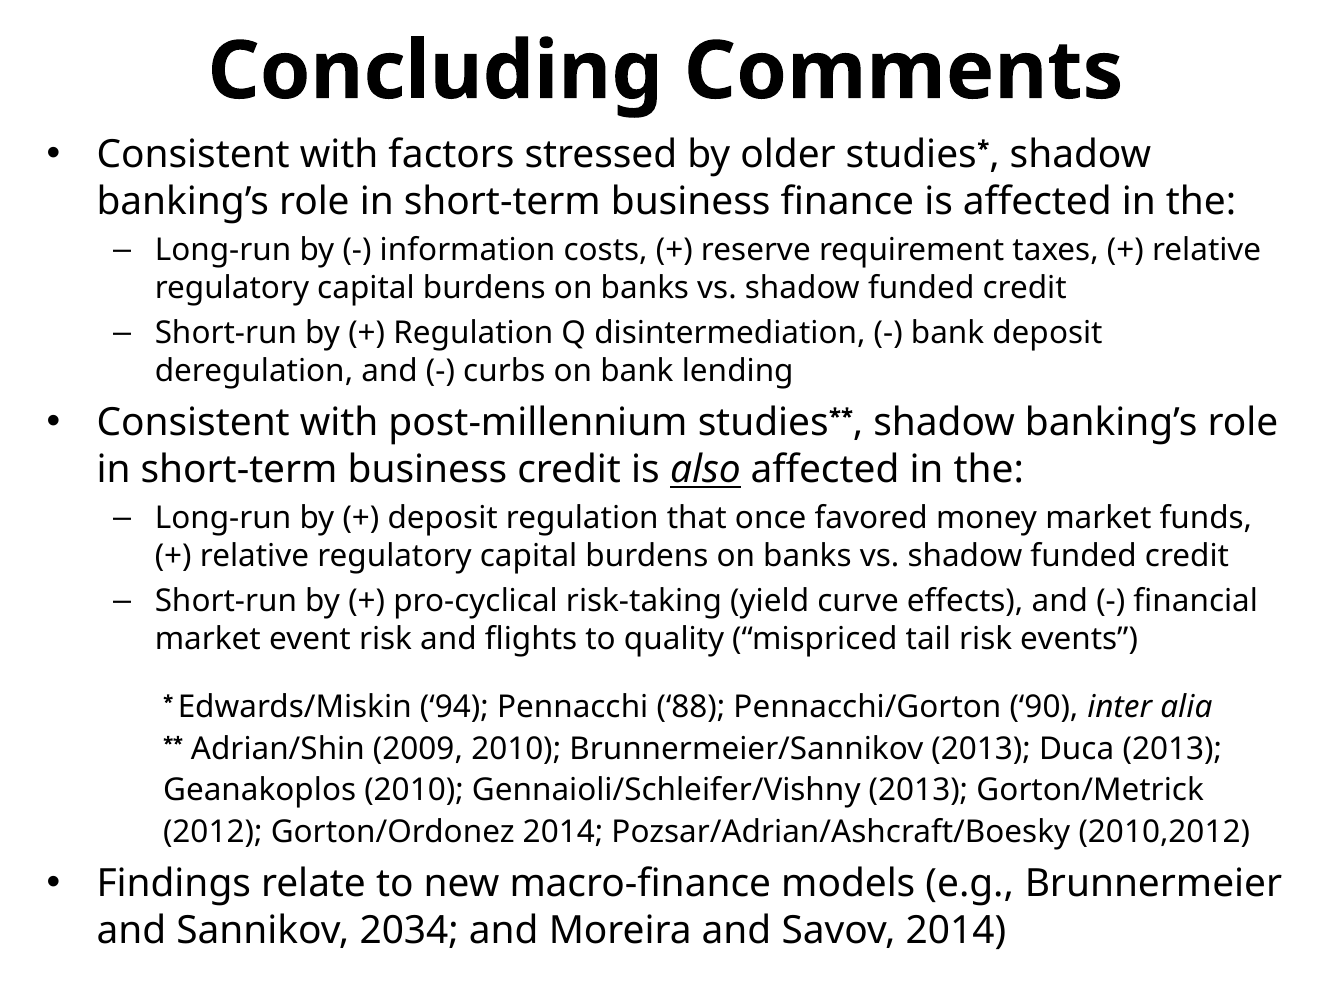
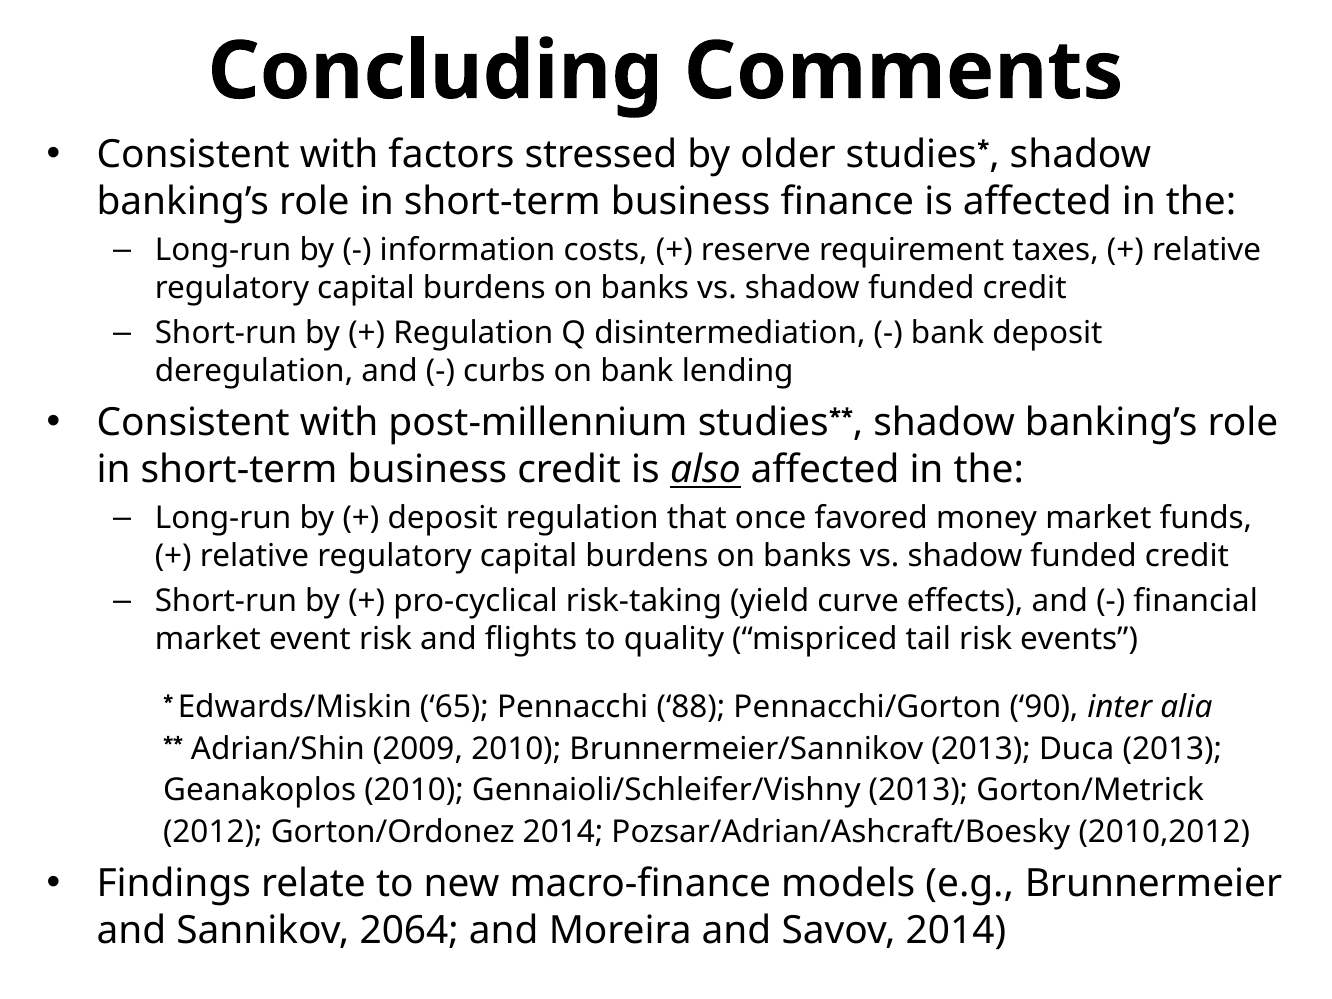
94: 94 -> 65
2034: 2034 -> 2064
